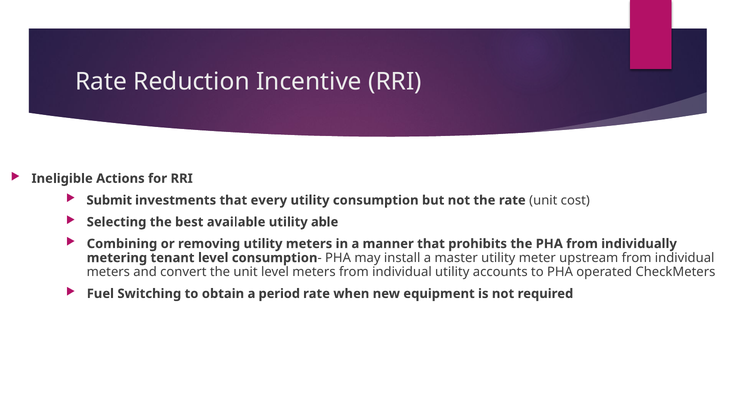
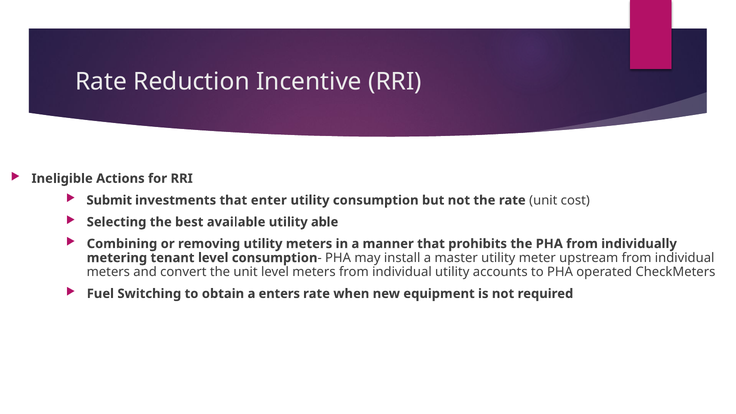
every: every -> enter
period: period -> enters
